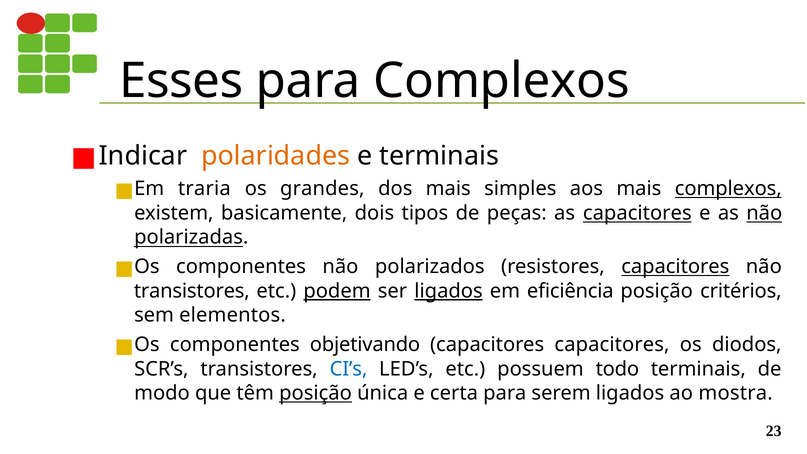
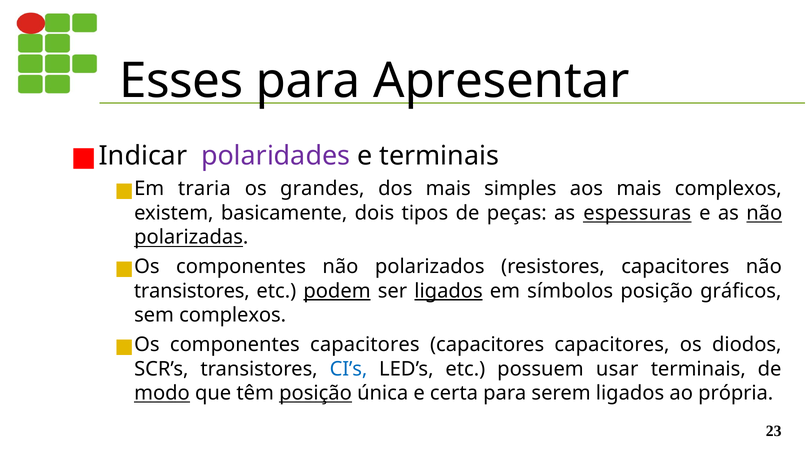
para Complexos: Complexos -> Apresentar
polaridades colour: orange -> purple
complexos at (728, 189) underline: present -> none
as capacitores: capacitores -> espessuras
capacitores at (675, 267) underline: present -> none
eficiência: eficiência -> símbolos
critérios: critérios -> gráficos
sem elementos: elementos -> complexos
componentes objetivando: objetivando -> capacitores
todo: todo -> usar
modo underline: none -> present
mostra: mostra -> própria
